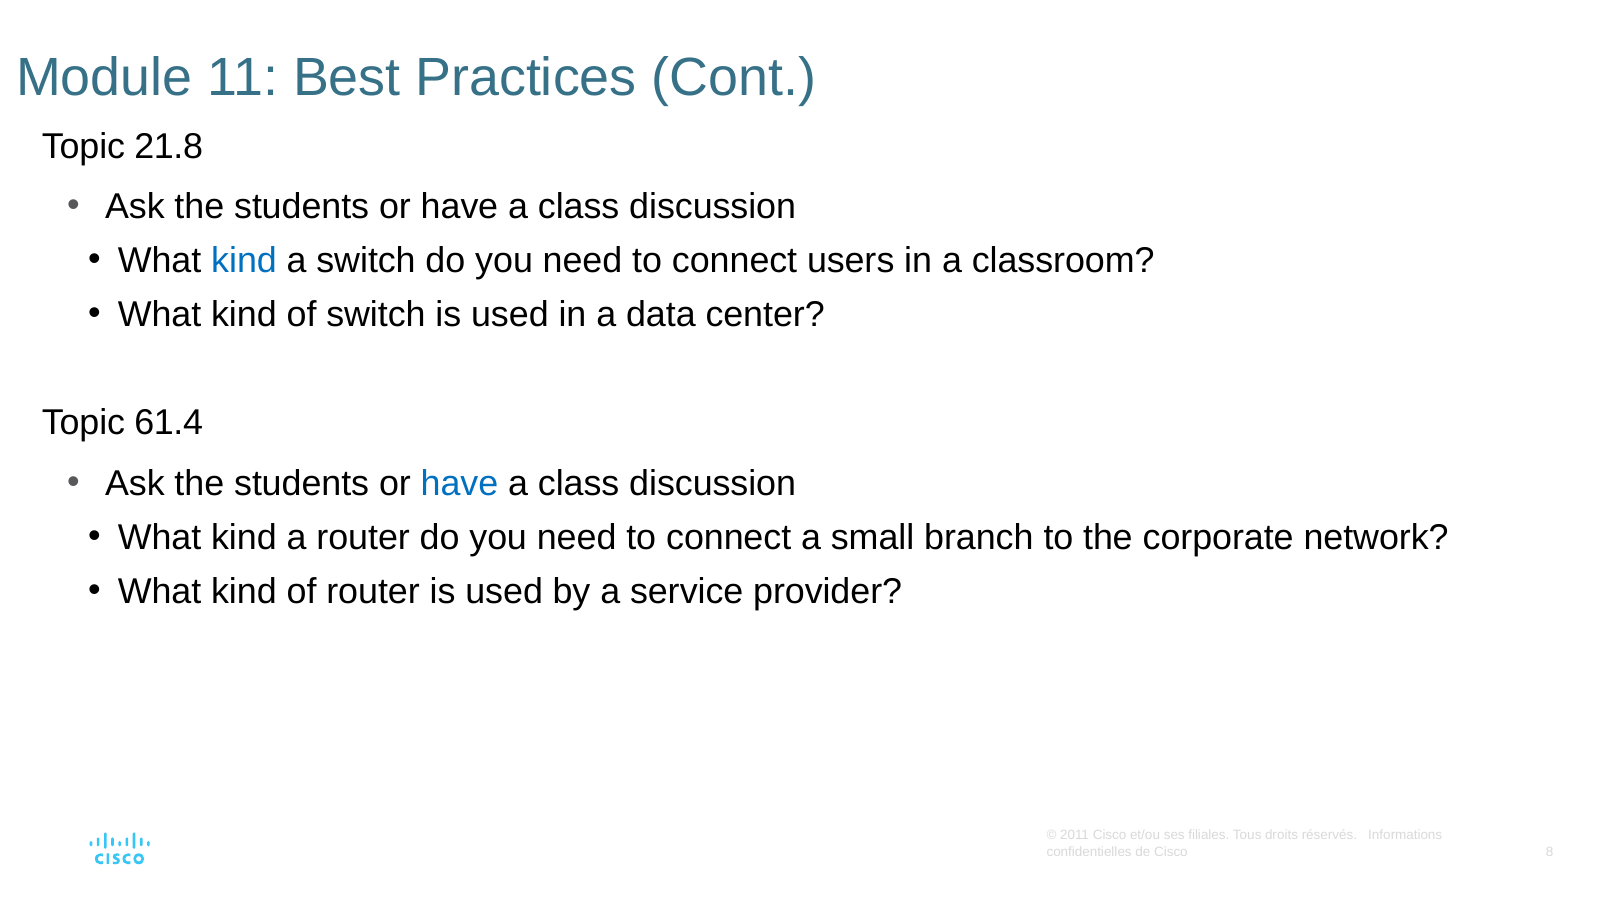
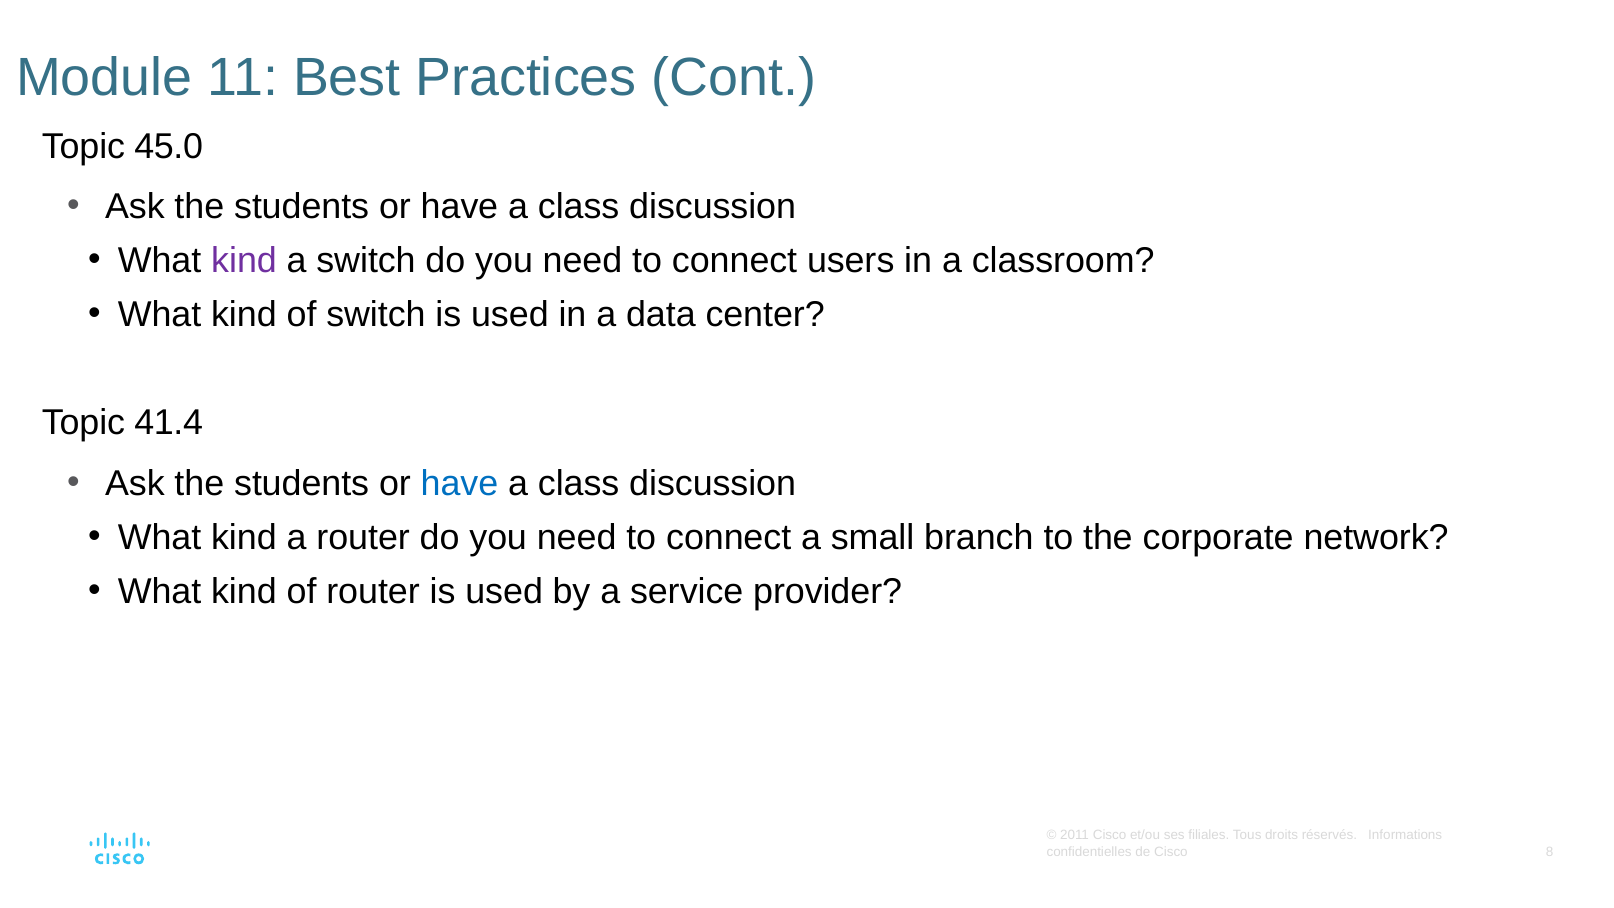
21.8: 21.8 -> 45.0
kind at (244, 261) colour: blue -> purple
61.4: 61.4 -> 41.4
